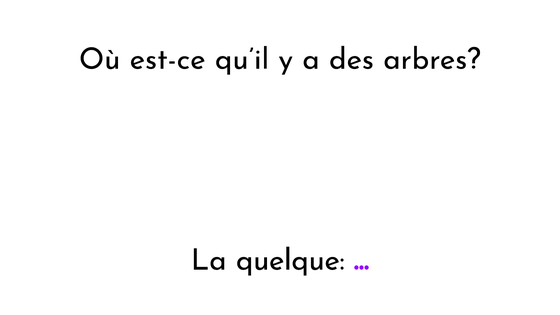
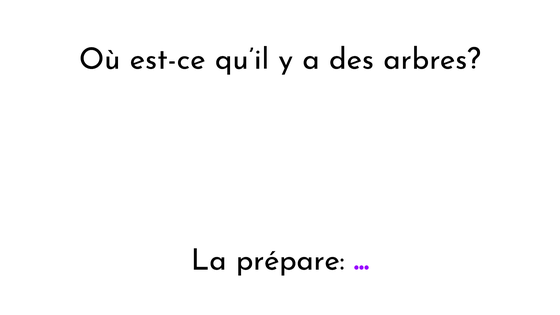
quelque: quelque -> prépare
